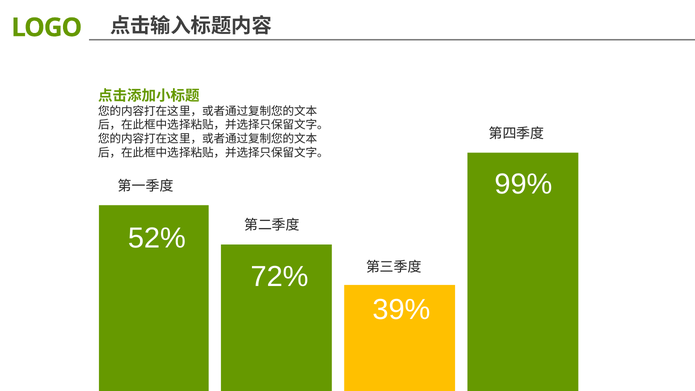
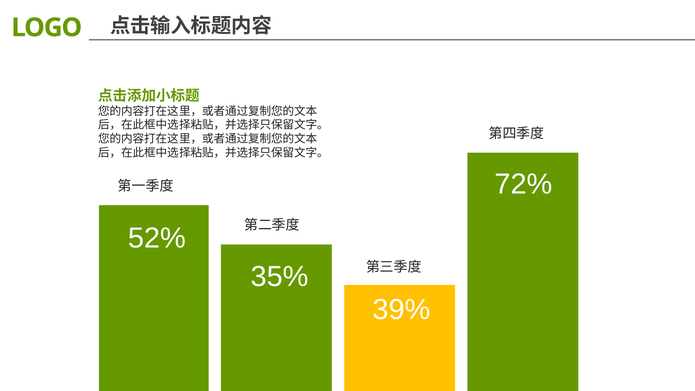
99%: 99% -> 72%
72%: 72% -> 35%
